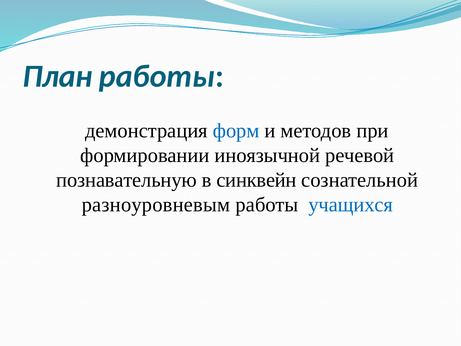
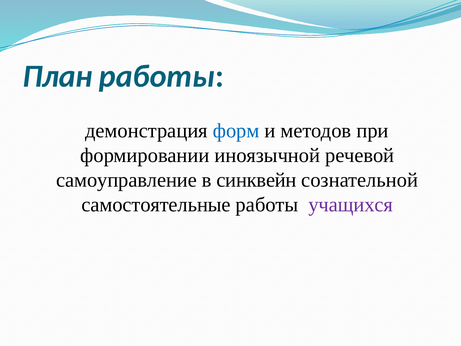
познавательную: познавательную -> самоуправление
разноуровневым: разноуровневым -> самостоятельные
учащихся colour: blue -> purple
